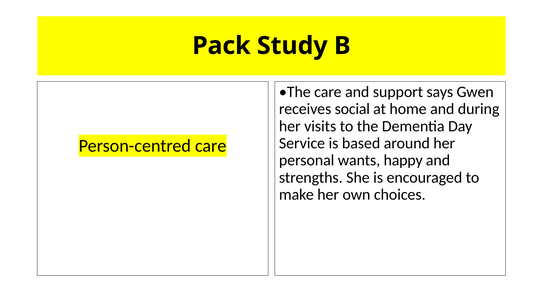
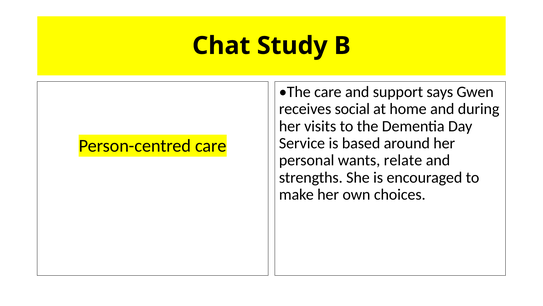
Pack: Pack -> Chat
happy: happy -> relate
